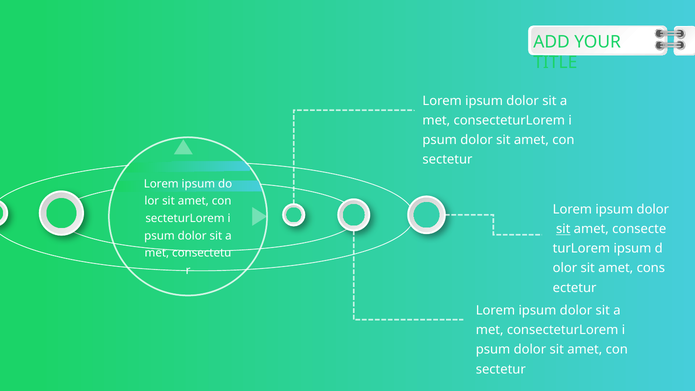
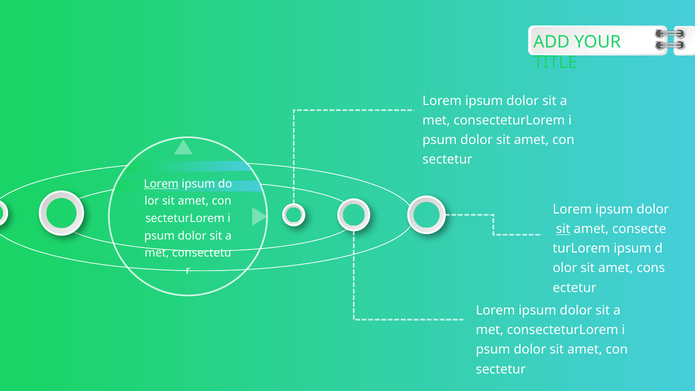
Lorem at (161, 184) underline: none -> present
